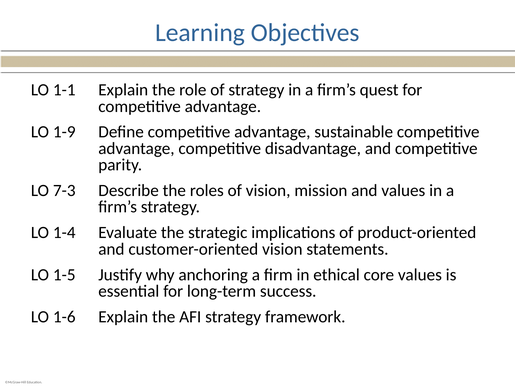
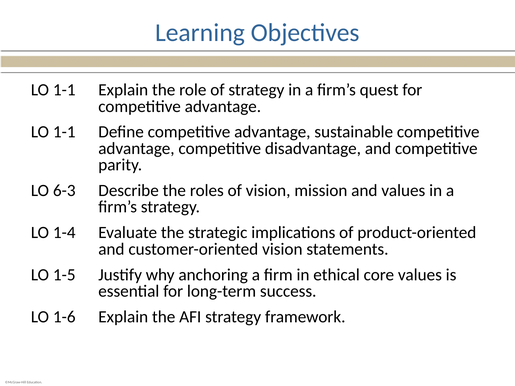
1-9 at (64, 132): 1-9 -> 1-1
7-3: 7-3 -> 6-3
